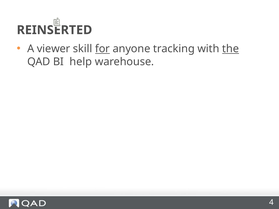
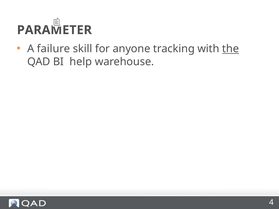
REINSERTED: REINSERTED -> PARAMETER
viewer: viewer -> failure
for underline: present -> none
